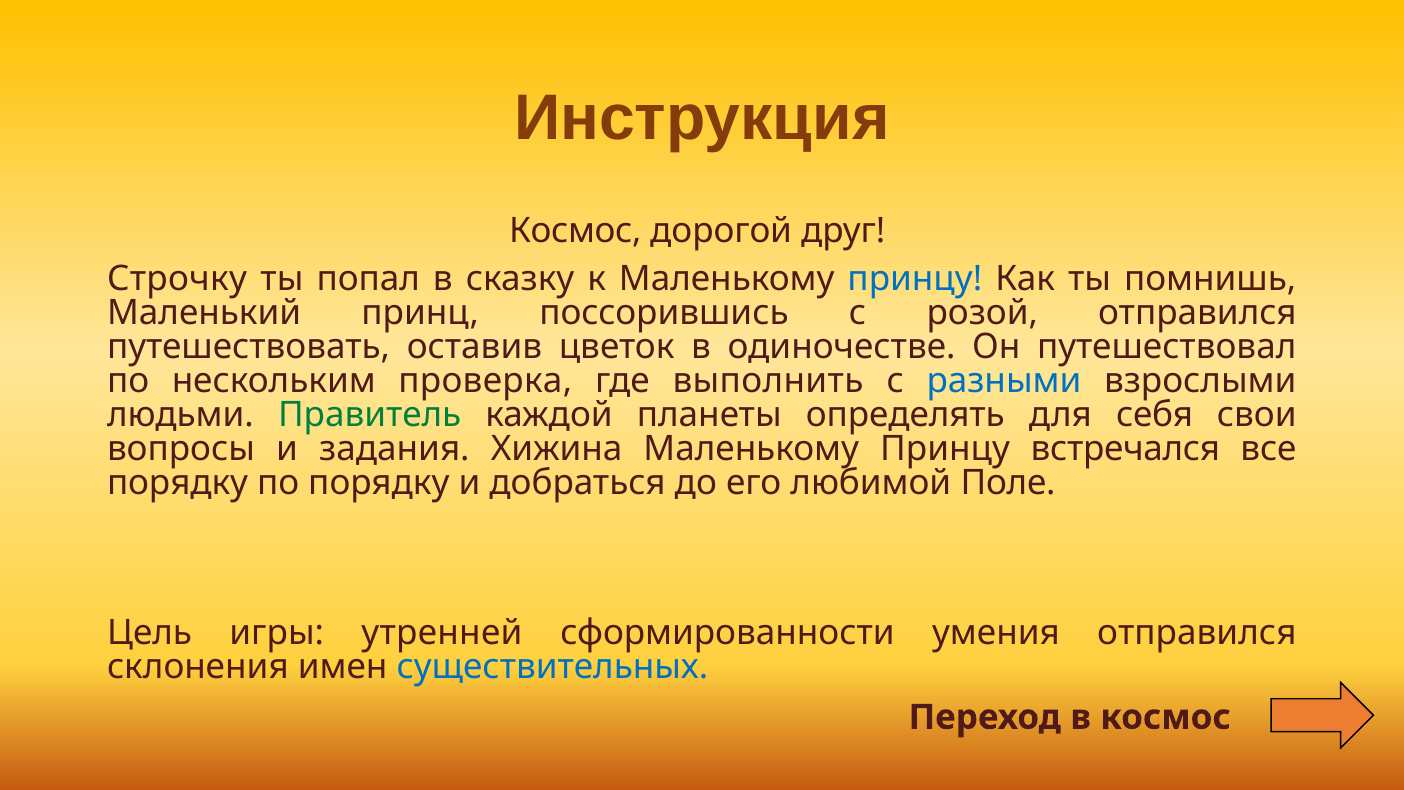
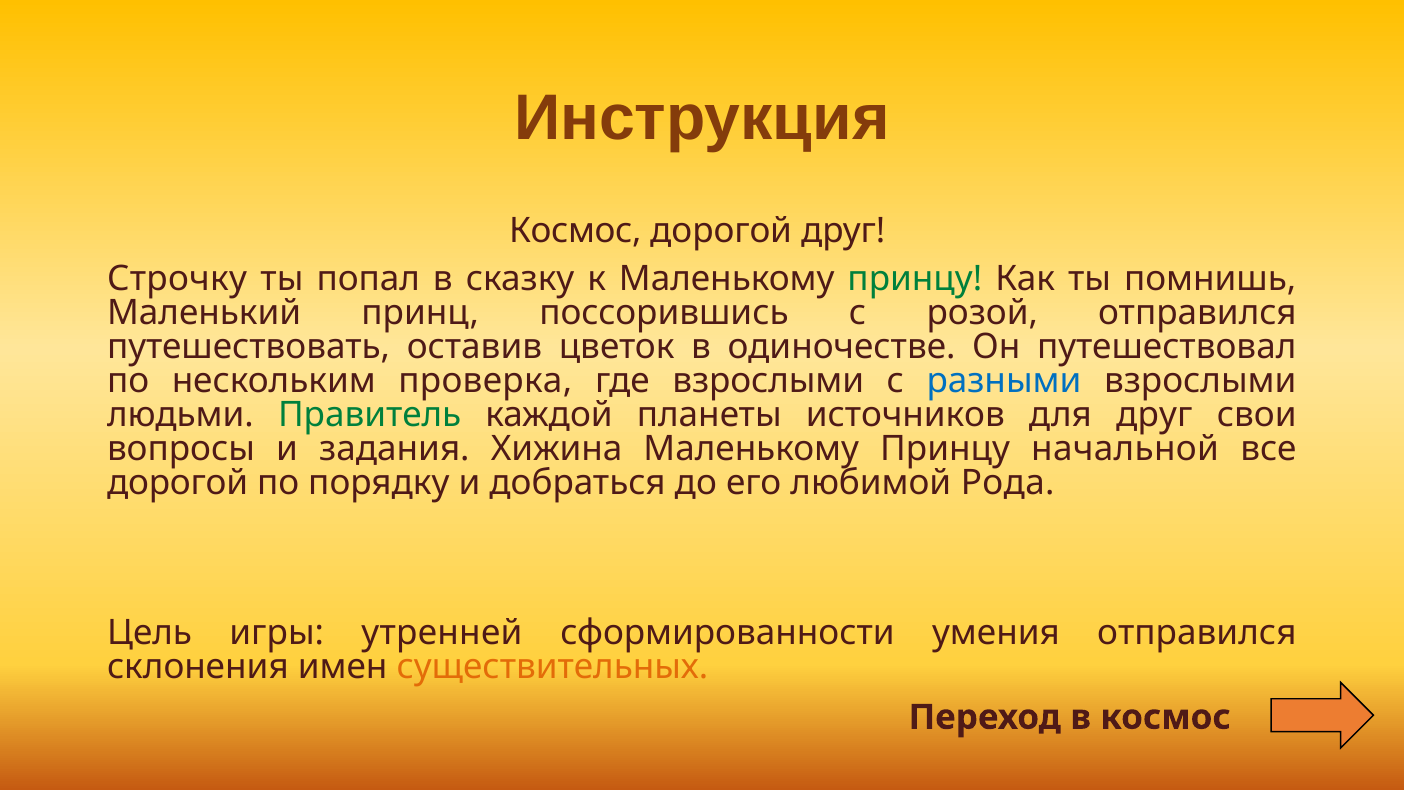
принцу at (915, 278) colour: blue -> green
где выполнить: выполнить -> взрослыми
определять: определять -> источников
для себя: себя -> друг
встречался: встречался -> начальной
порядку at (178, 483): порядку -> дорогой
Поле: Поле -> Рода
существительных colour: blue -> orange
